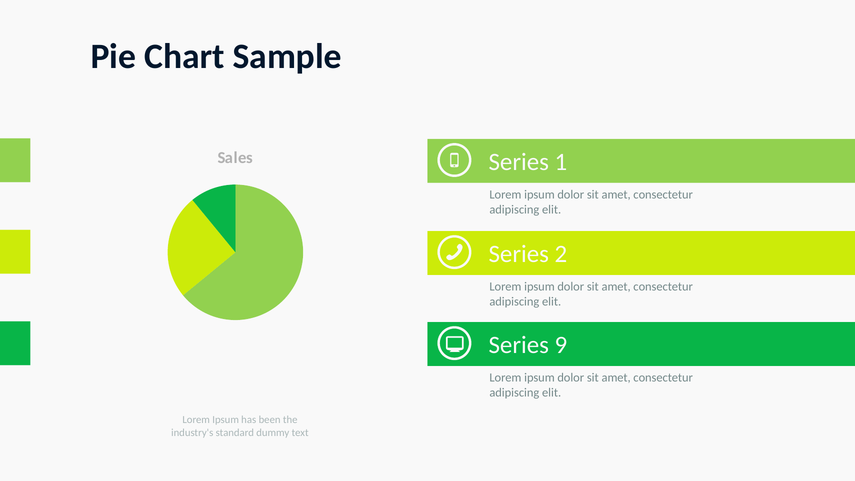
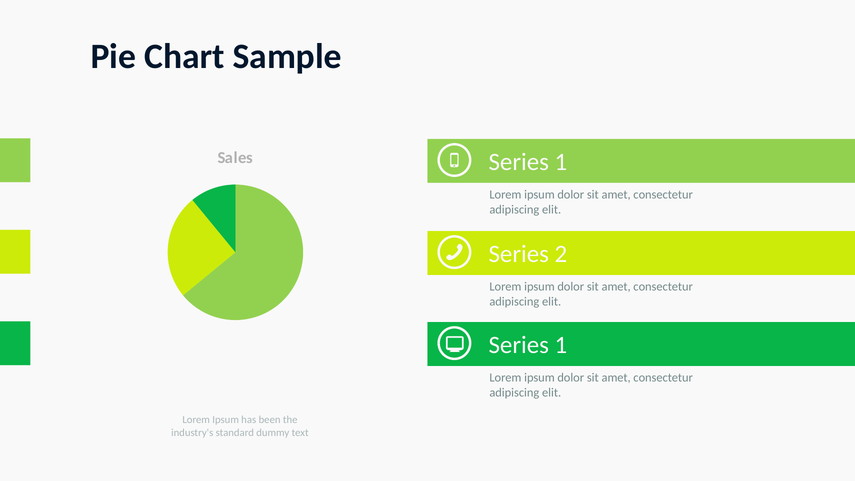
9 at (561, 345): 9 -> 1
